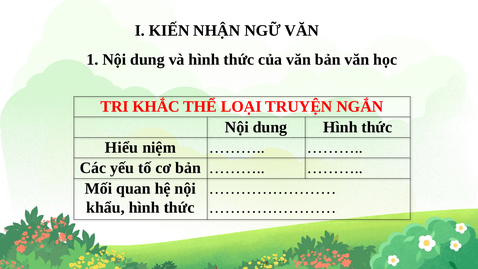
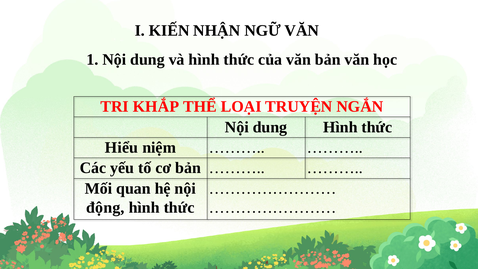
KHẮC: KHẮC -> KHẮP
khẩu: khẩu -> động
